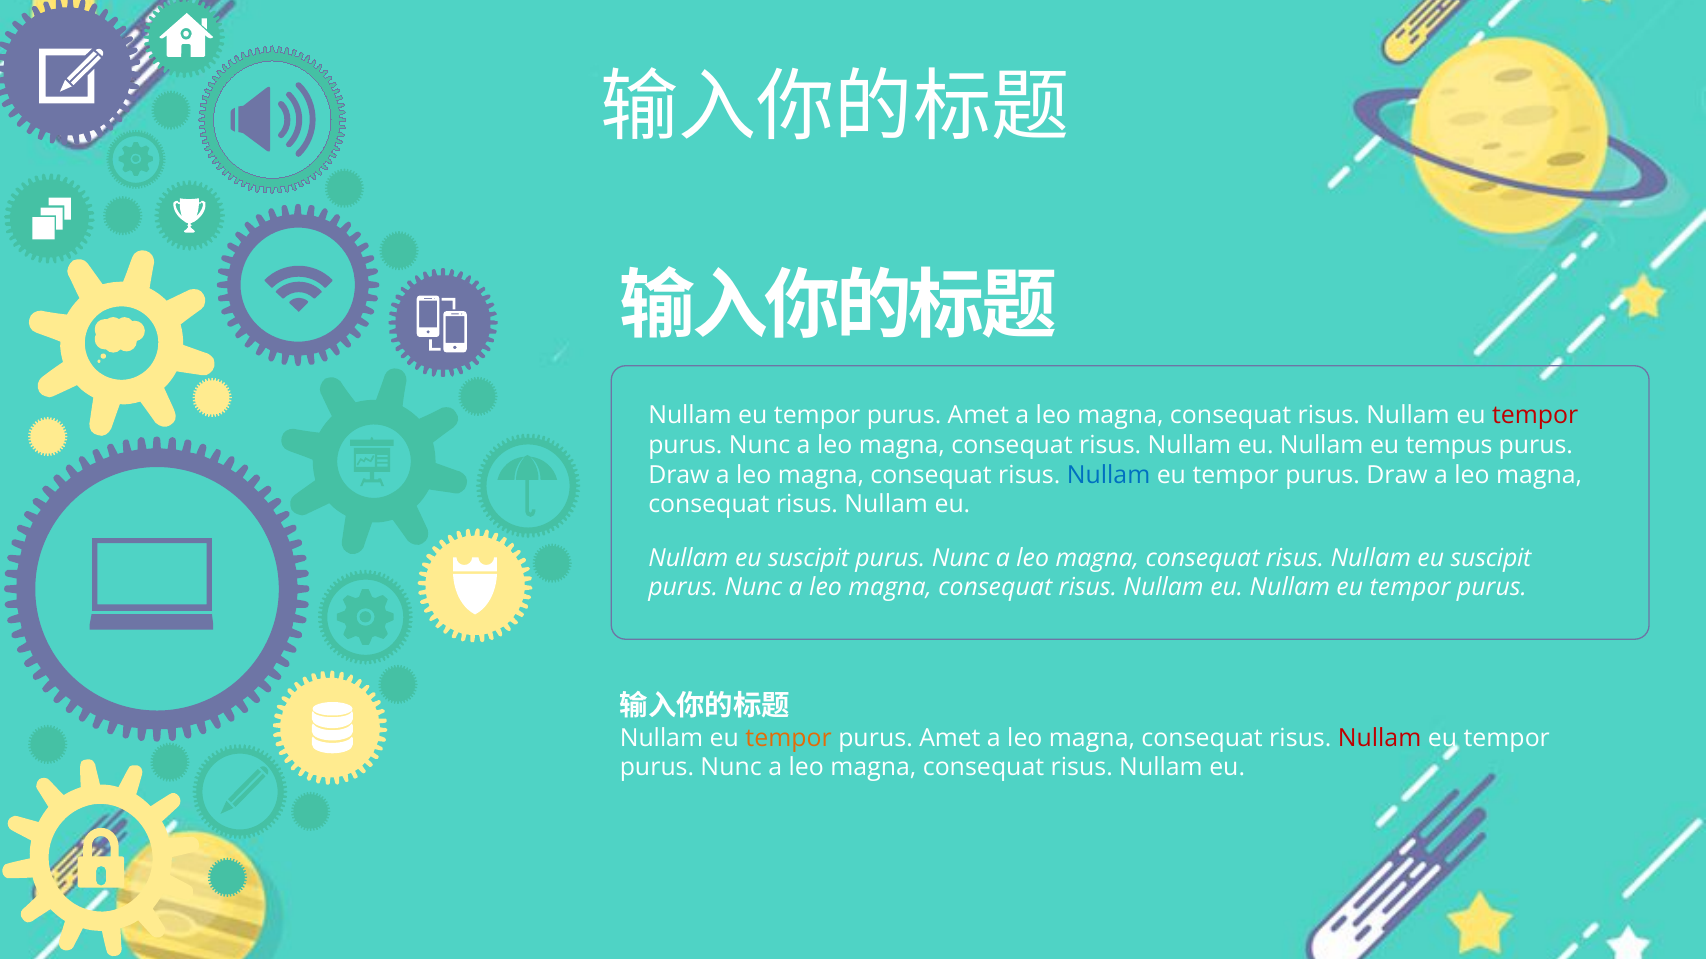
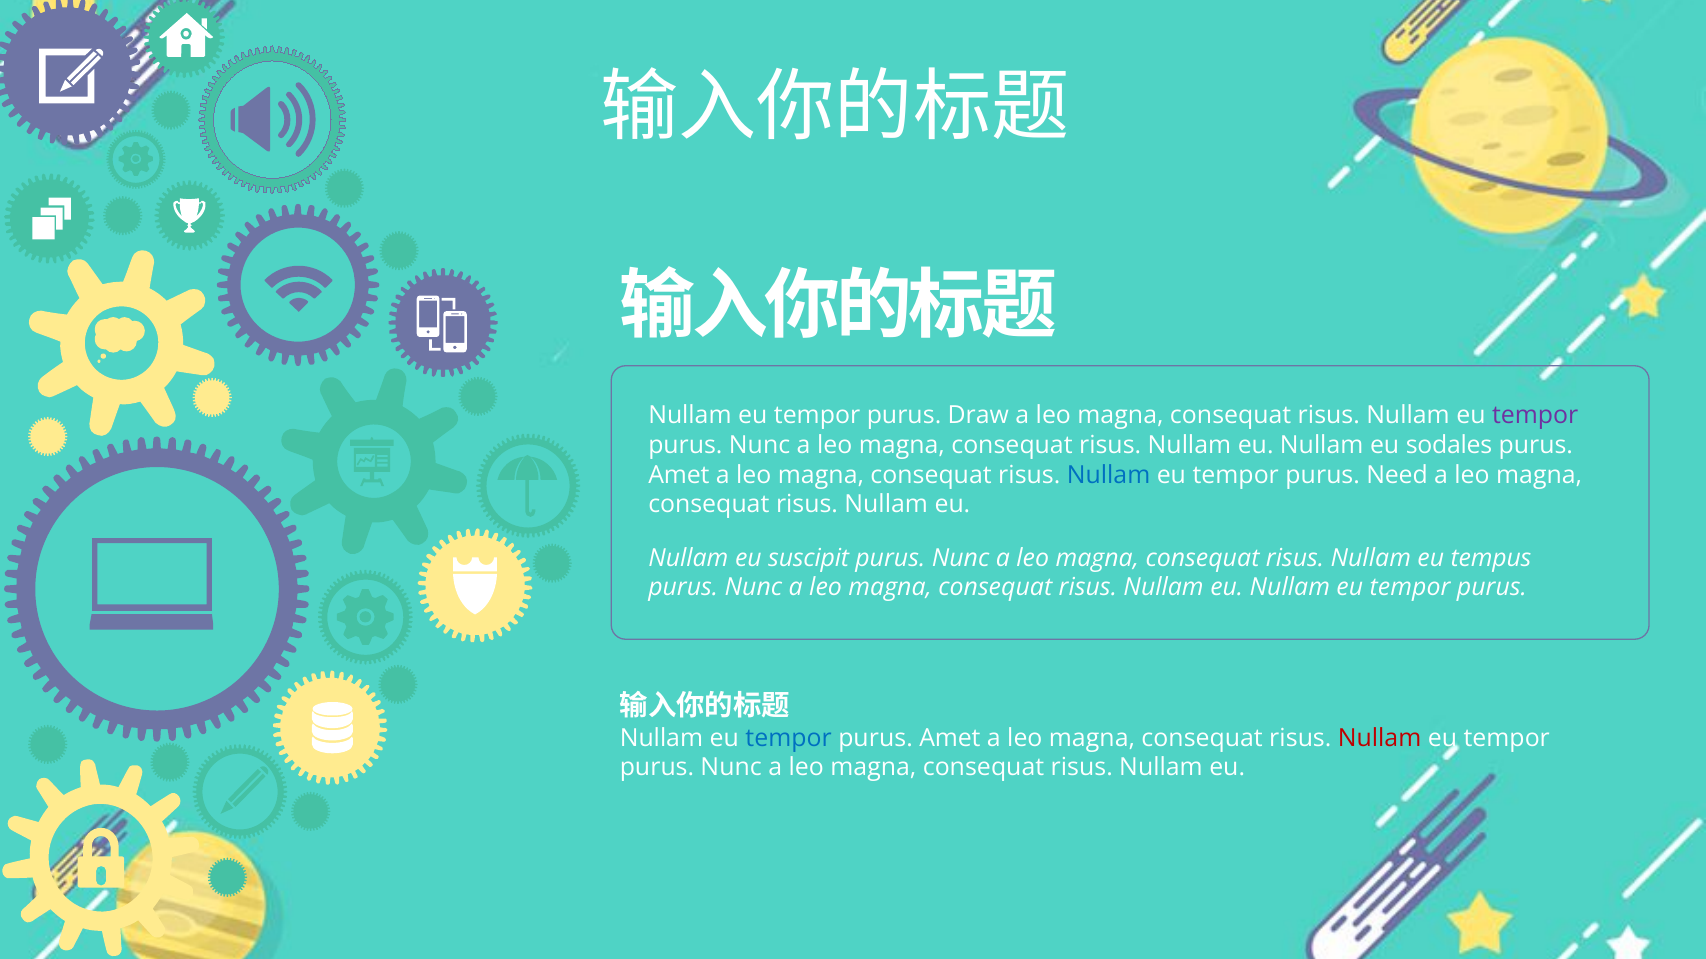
Amet at (978, 415): Amet -> Draw
tempor at (1535, 415) colour: red -> purple
tempus: tempus -> sodales
Draw at (679, 475): Draw -> Amet
tempor purus Draw: Draw -> Need
risus Nullam eu suscipit: suscipit -> tempus
tempor at (789, 738) colour: orange -> blue
